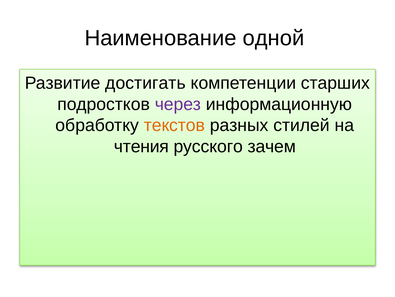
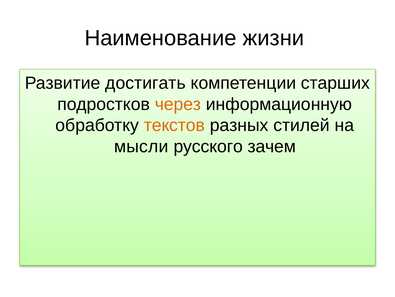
одной: одной -> жизни
через colour: purple -> orange
чтения: чтения -> мысли
